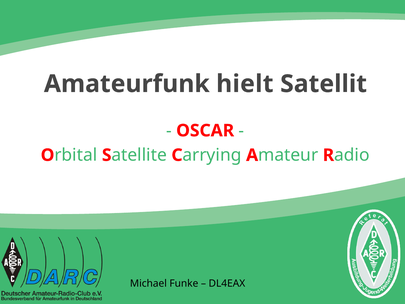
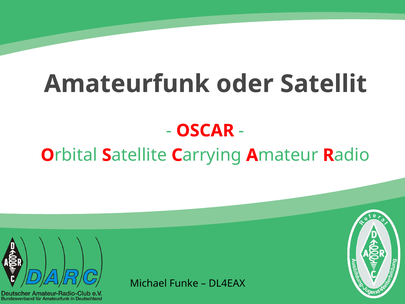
hielt: hielt -> oder
